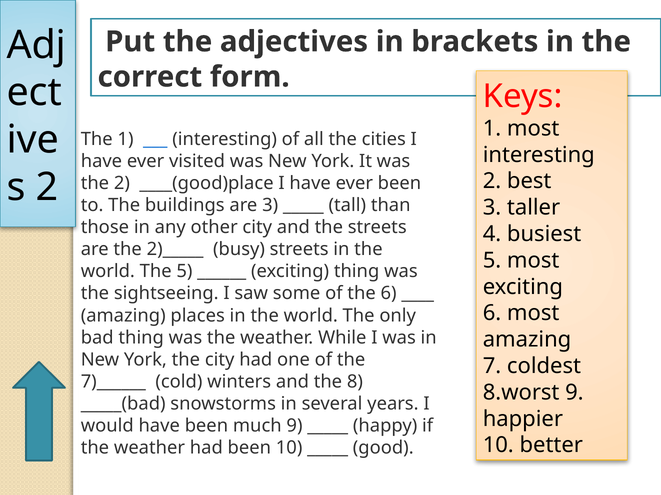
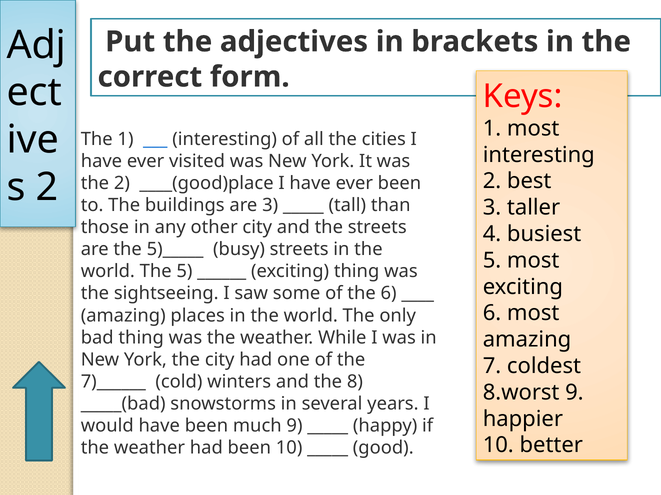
2)_____: 2)_____ -> 5)_____
